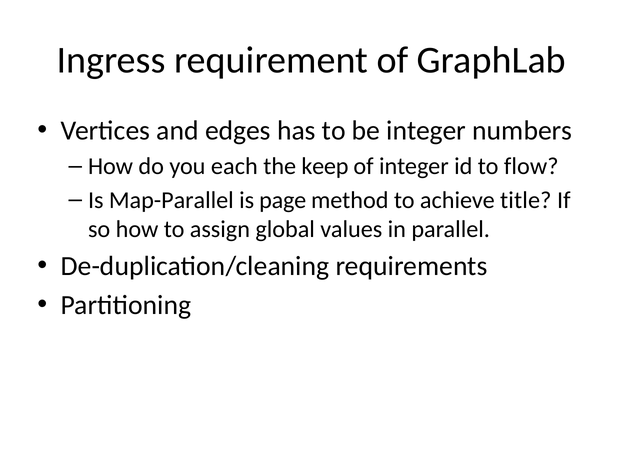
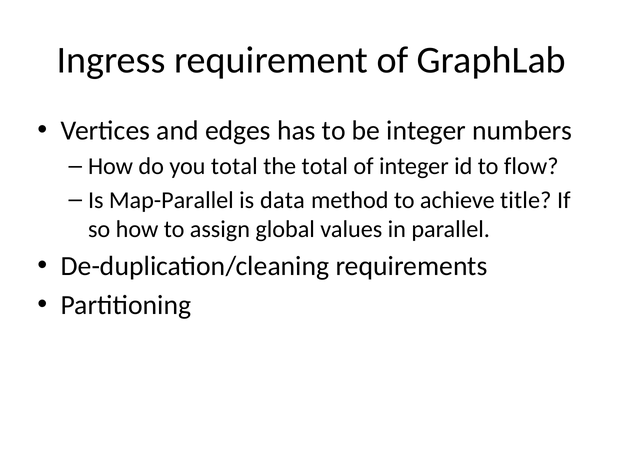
you each: each -> total
the keep: keep -> total
page: page -> data
